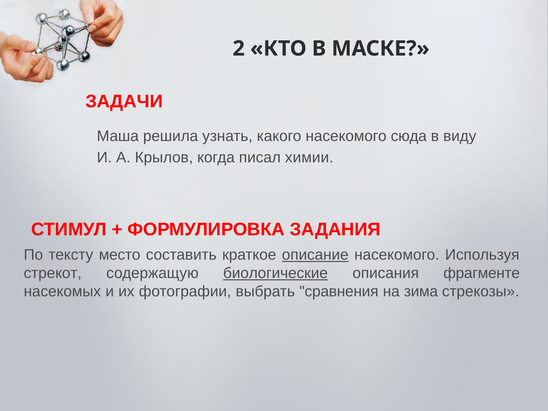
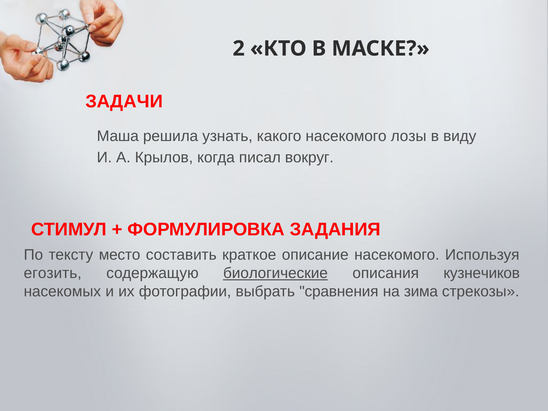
сюда: сюда -> лозы
химии: химии -> вокруг
описание underline: present -> none
стрекот: стрекот -> егозить
фрагменте: фрагменте -> кузнечиков
